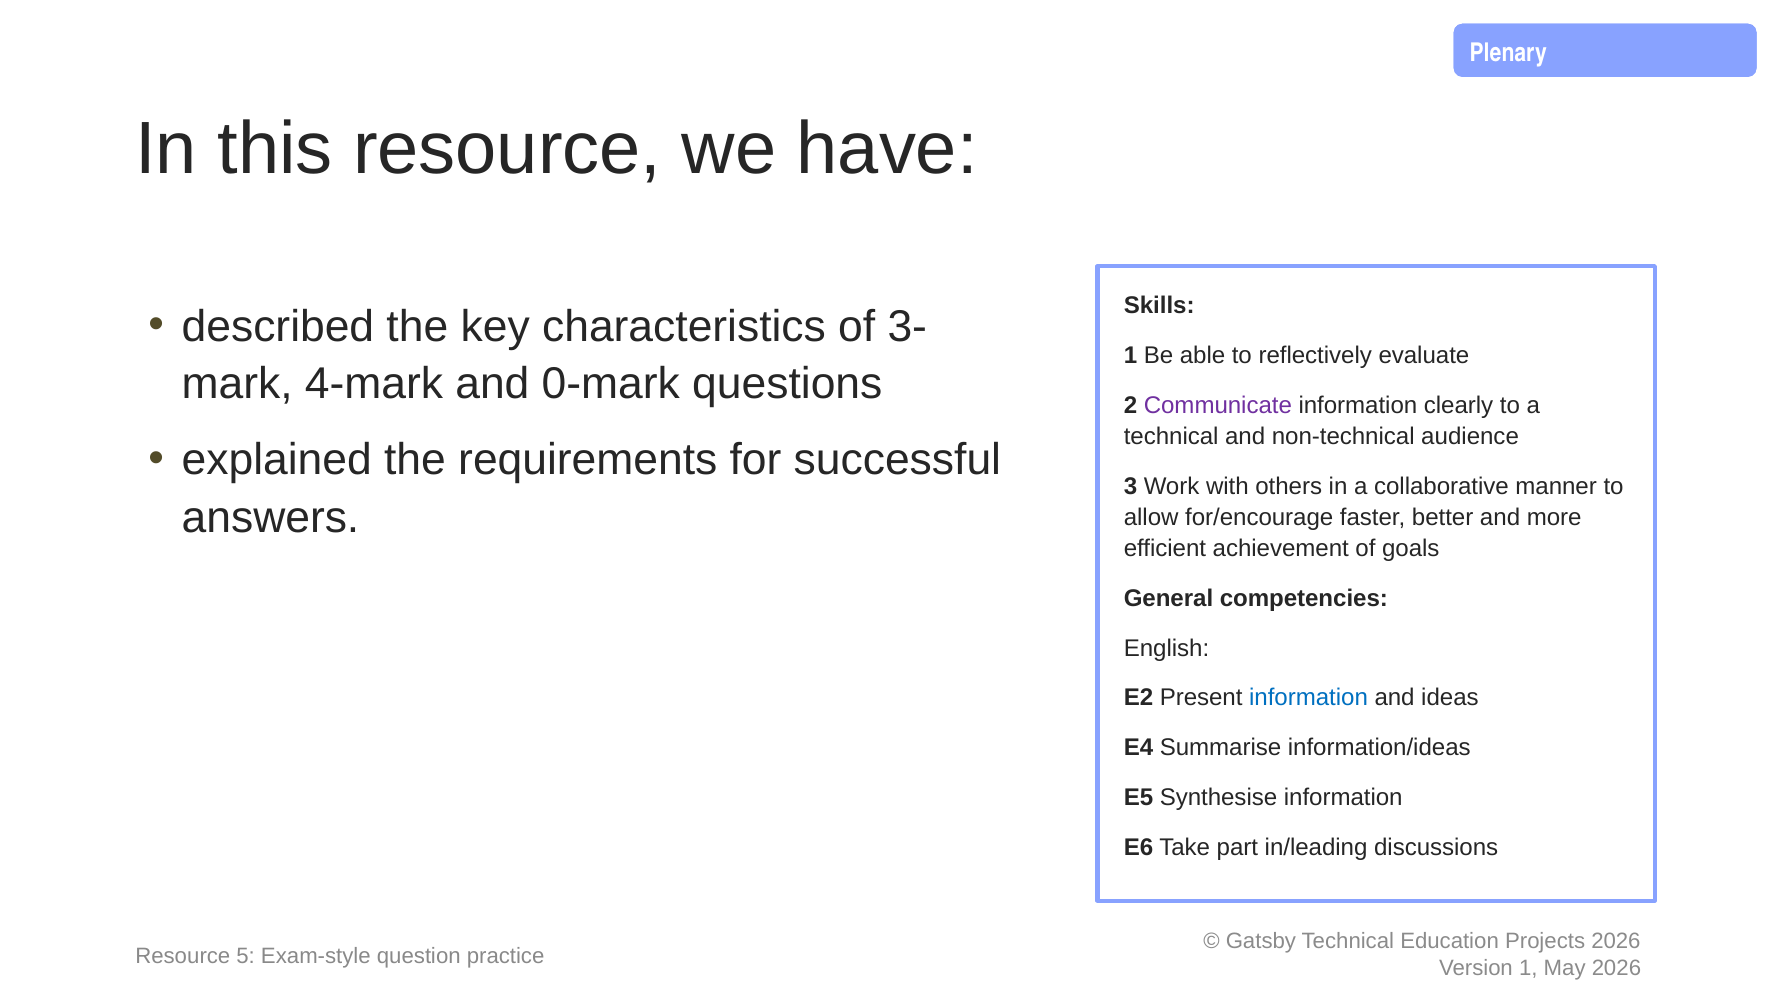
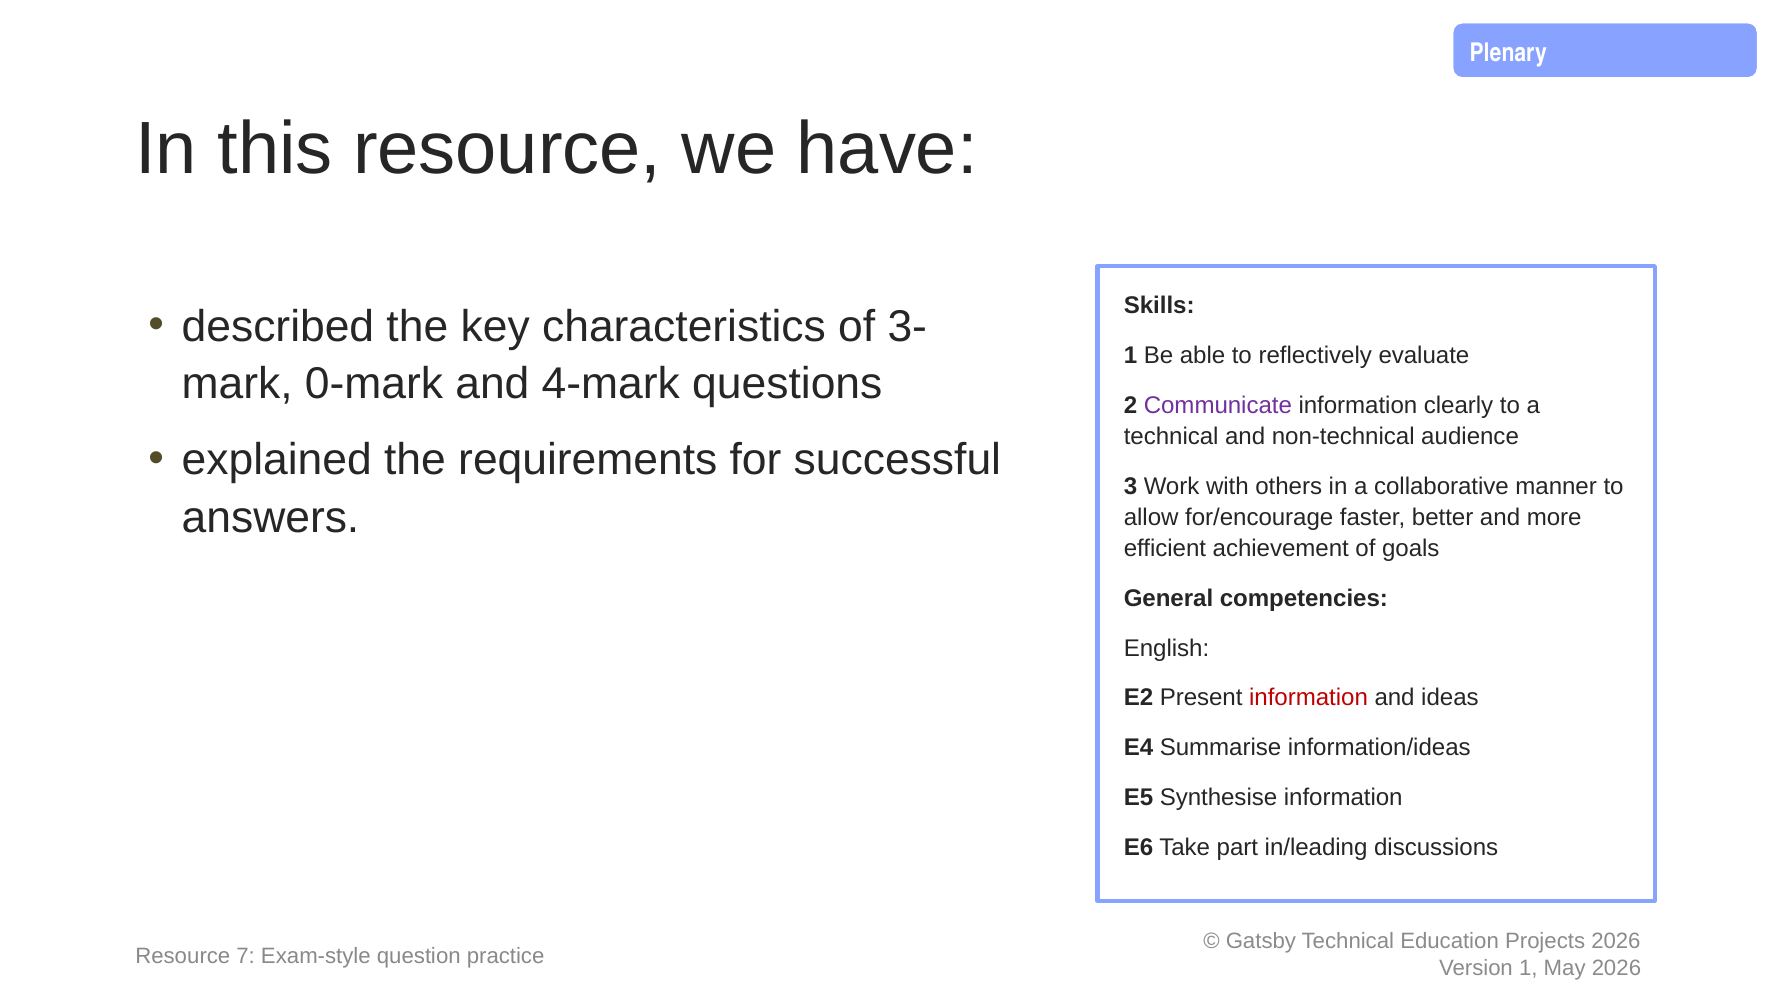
4-mark: 4-mark -> 0-mark
0-mark: 0-mark -> 4-mark
information at (1309, 698) colour: blue -> red
5: 5 -> 7
